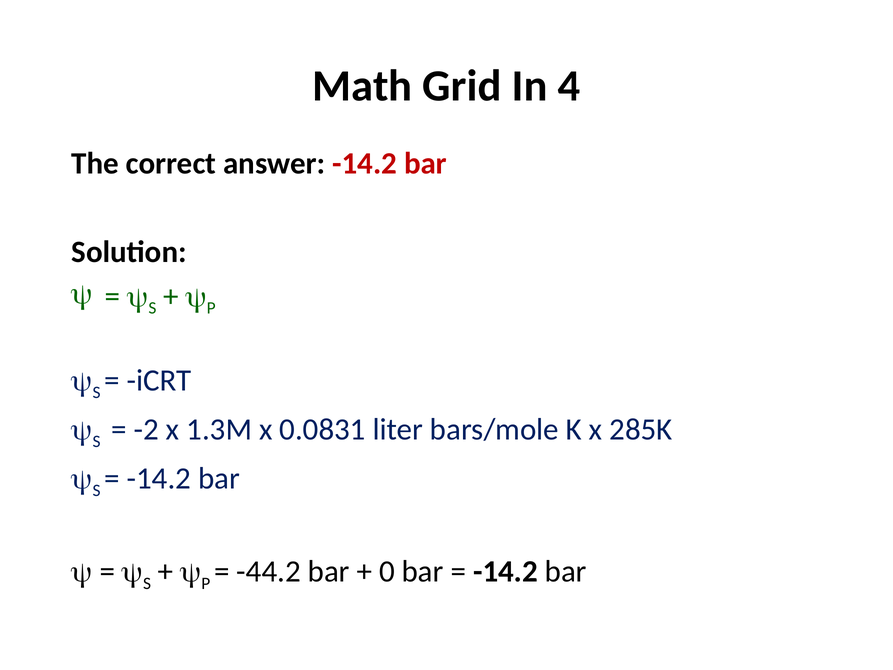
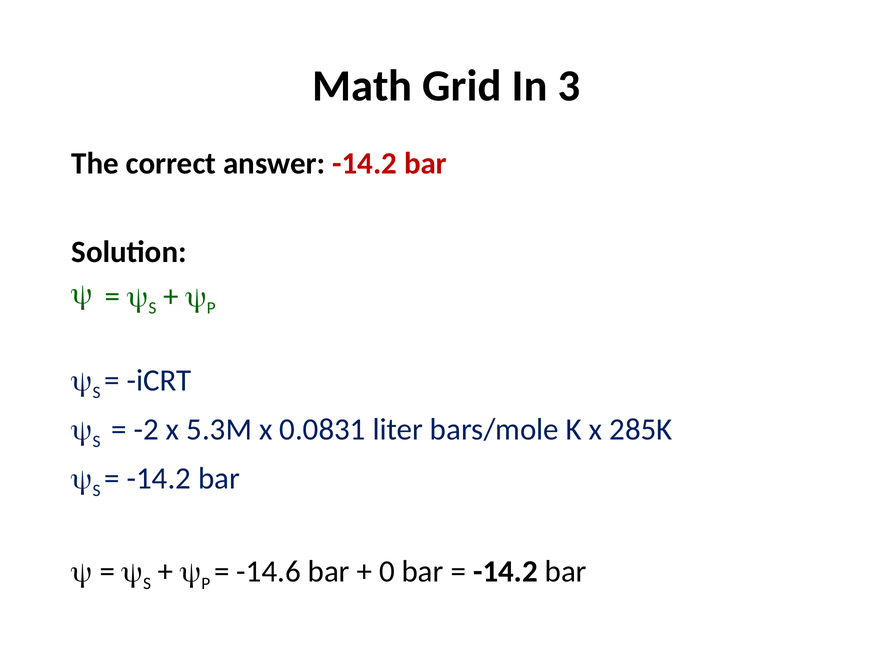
4: 4 -> 3
1.3M: 1.3M -> 5.3M
-44.2: -44.2 -> -14.6
